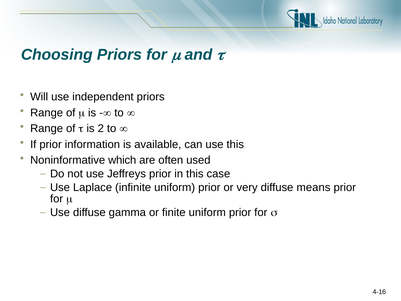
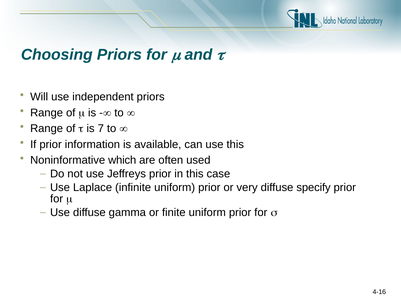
2: 2 -> 7
means: means -> specify
